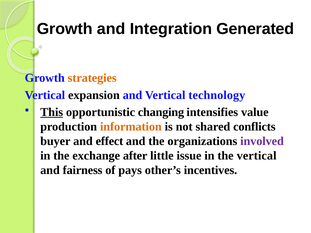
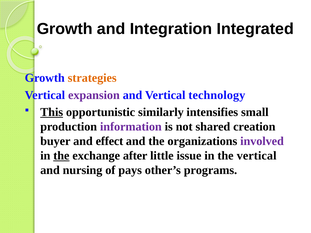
Generated: Generated -> Integrated
expansion colour: black -> purple
changing: changing -> similarly
value: value -> small
information colour: orange -> purple
conflicts: conflicts -> creation
the at (61, 156) underline: none -> present
fairness: fairness -> nursing
incentives: incentives -> programs
